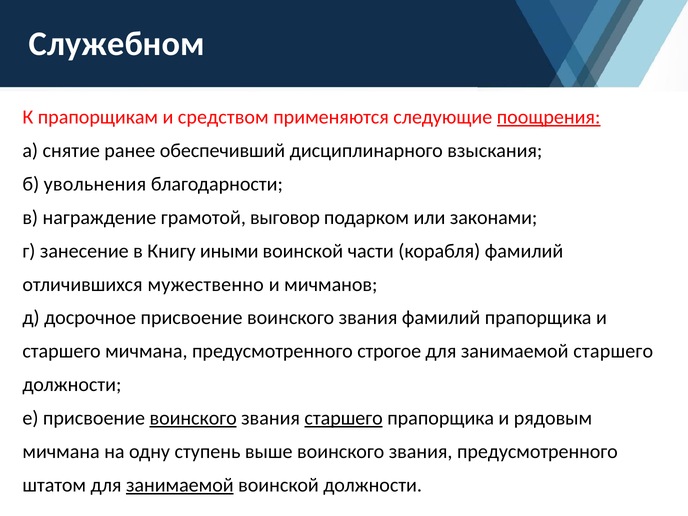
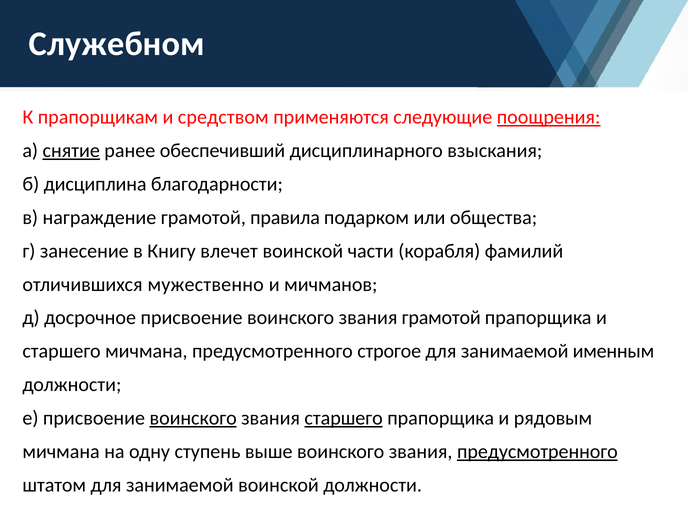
снятие underline: none -> present
увольнения: увольнения -> дисциплина
выговор: выговор -> правила
законами: законами -> общества
иными: иными -> влечет
звания фамилий: фамилий -> грамотой
занимаемой старшего: старшего -> именным
предусмотренного at (537, 452) underline: none -> present
занимаемой at (180, 485) underline: present -> none
